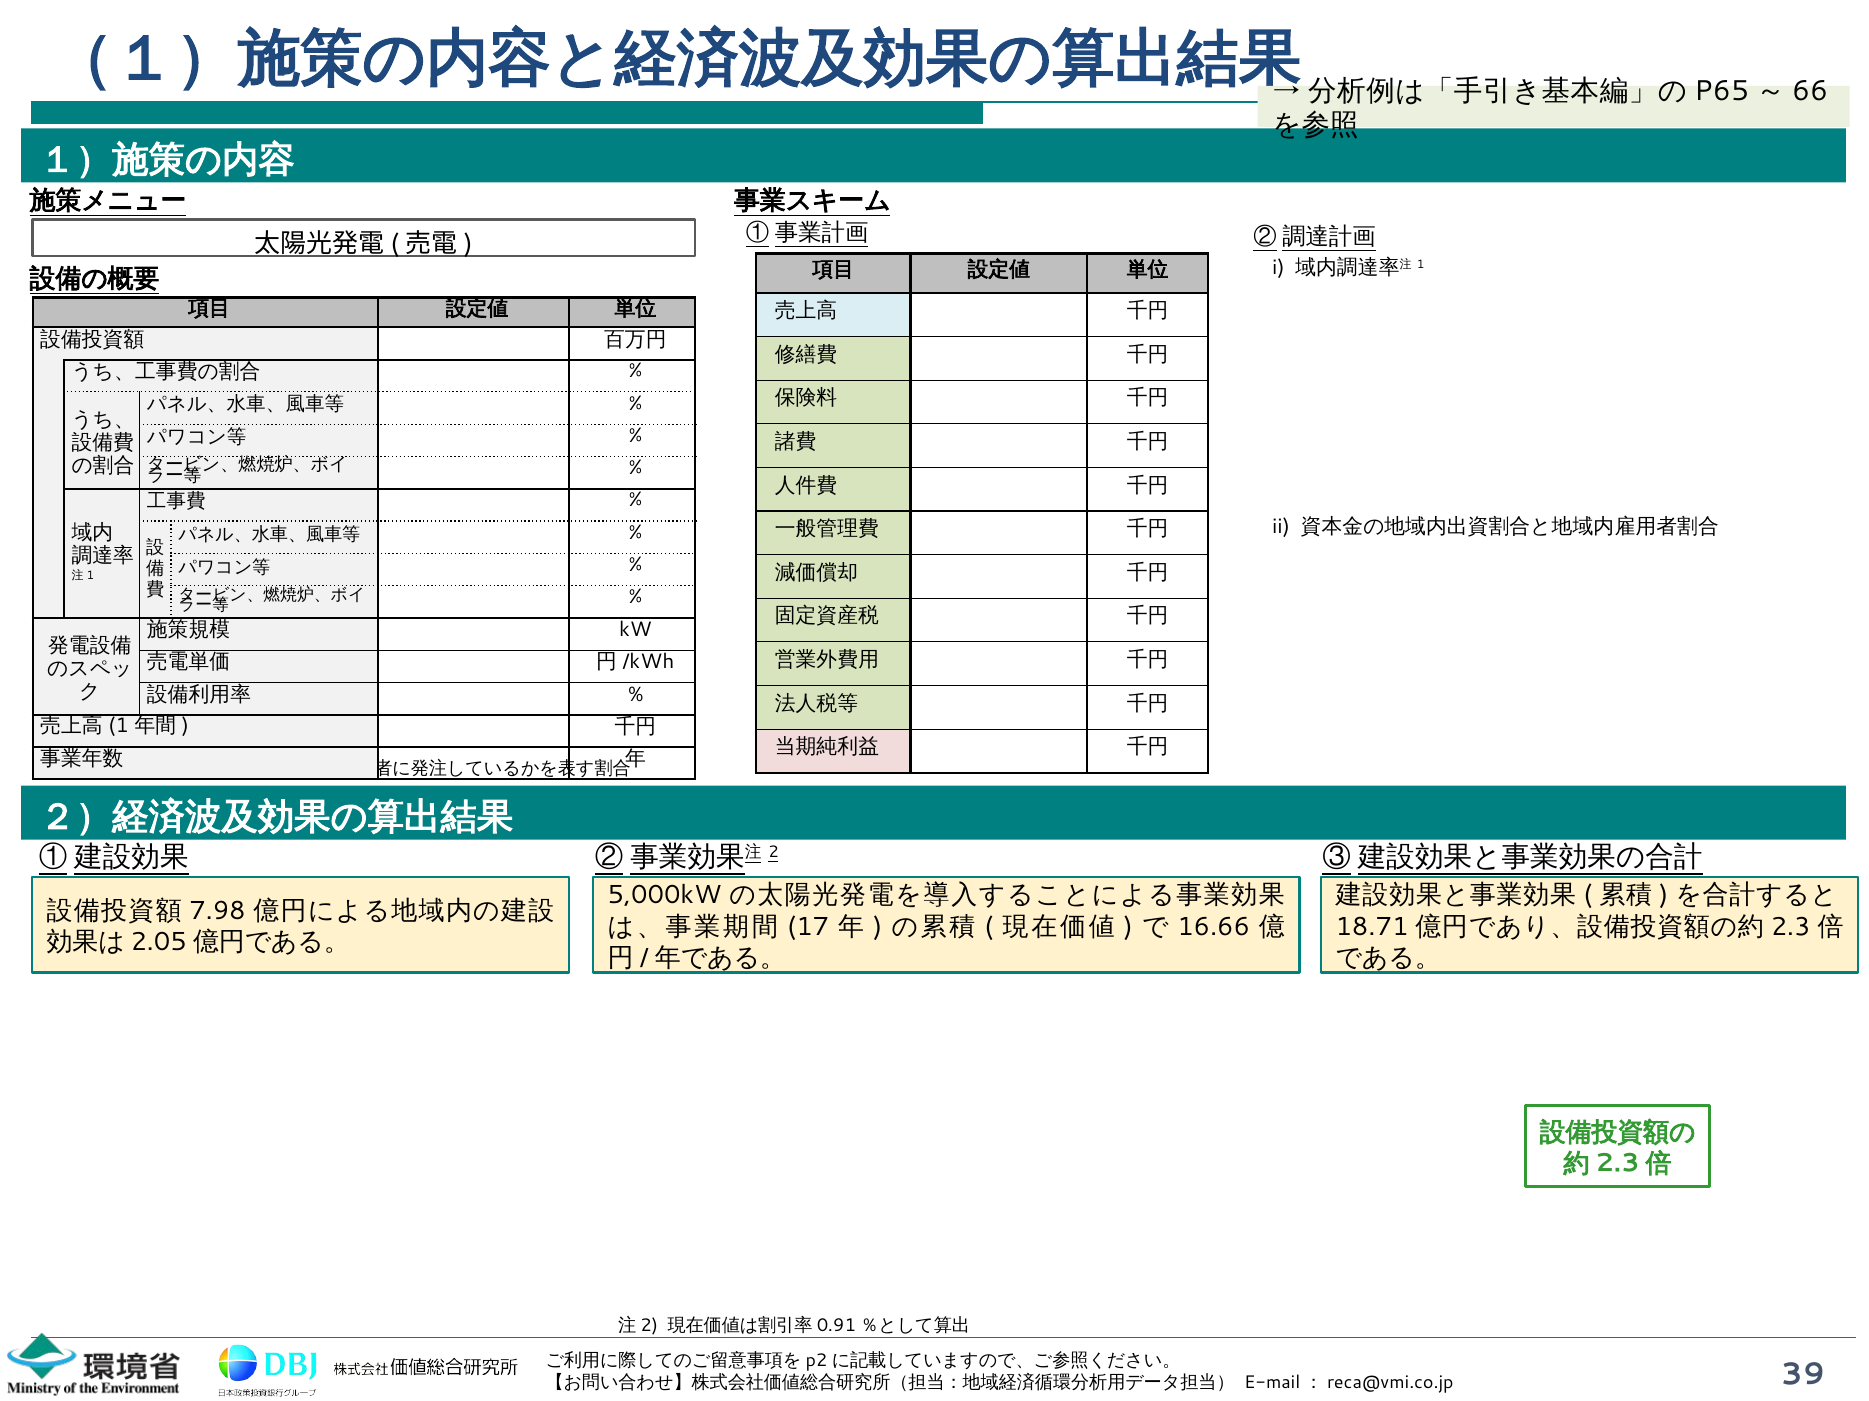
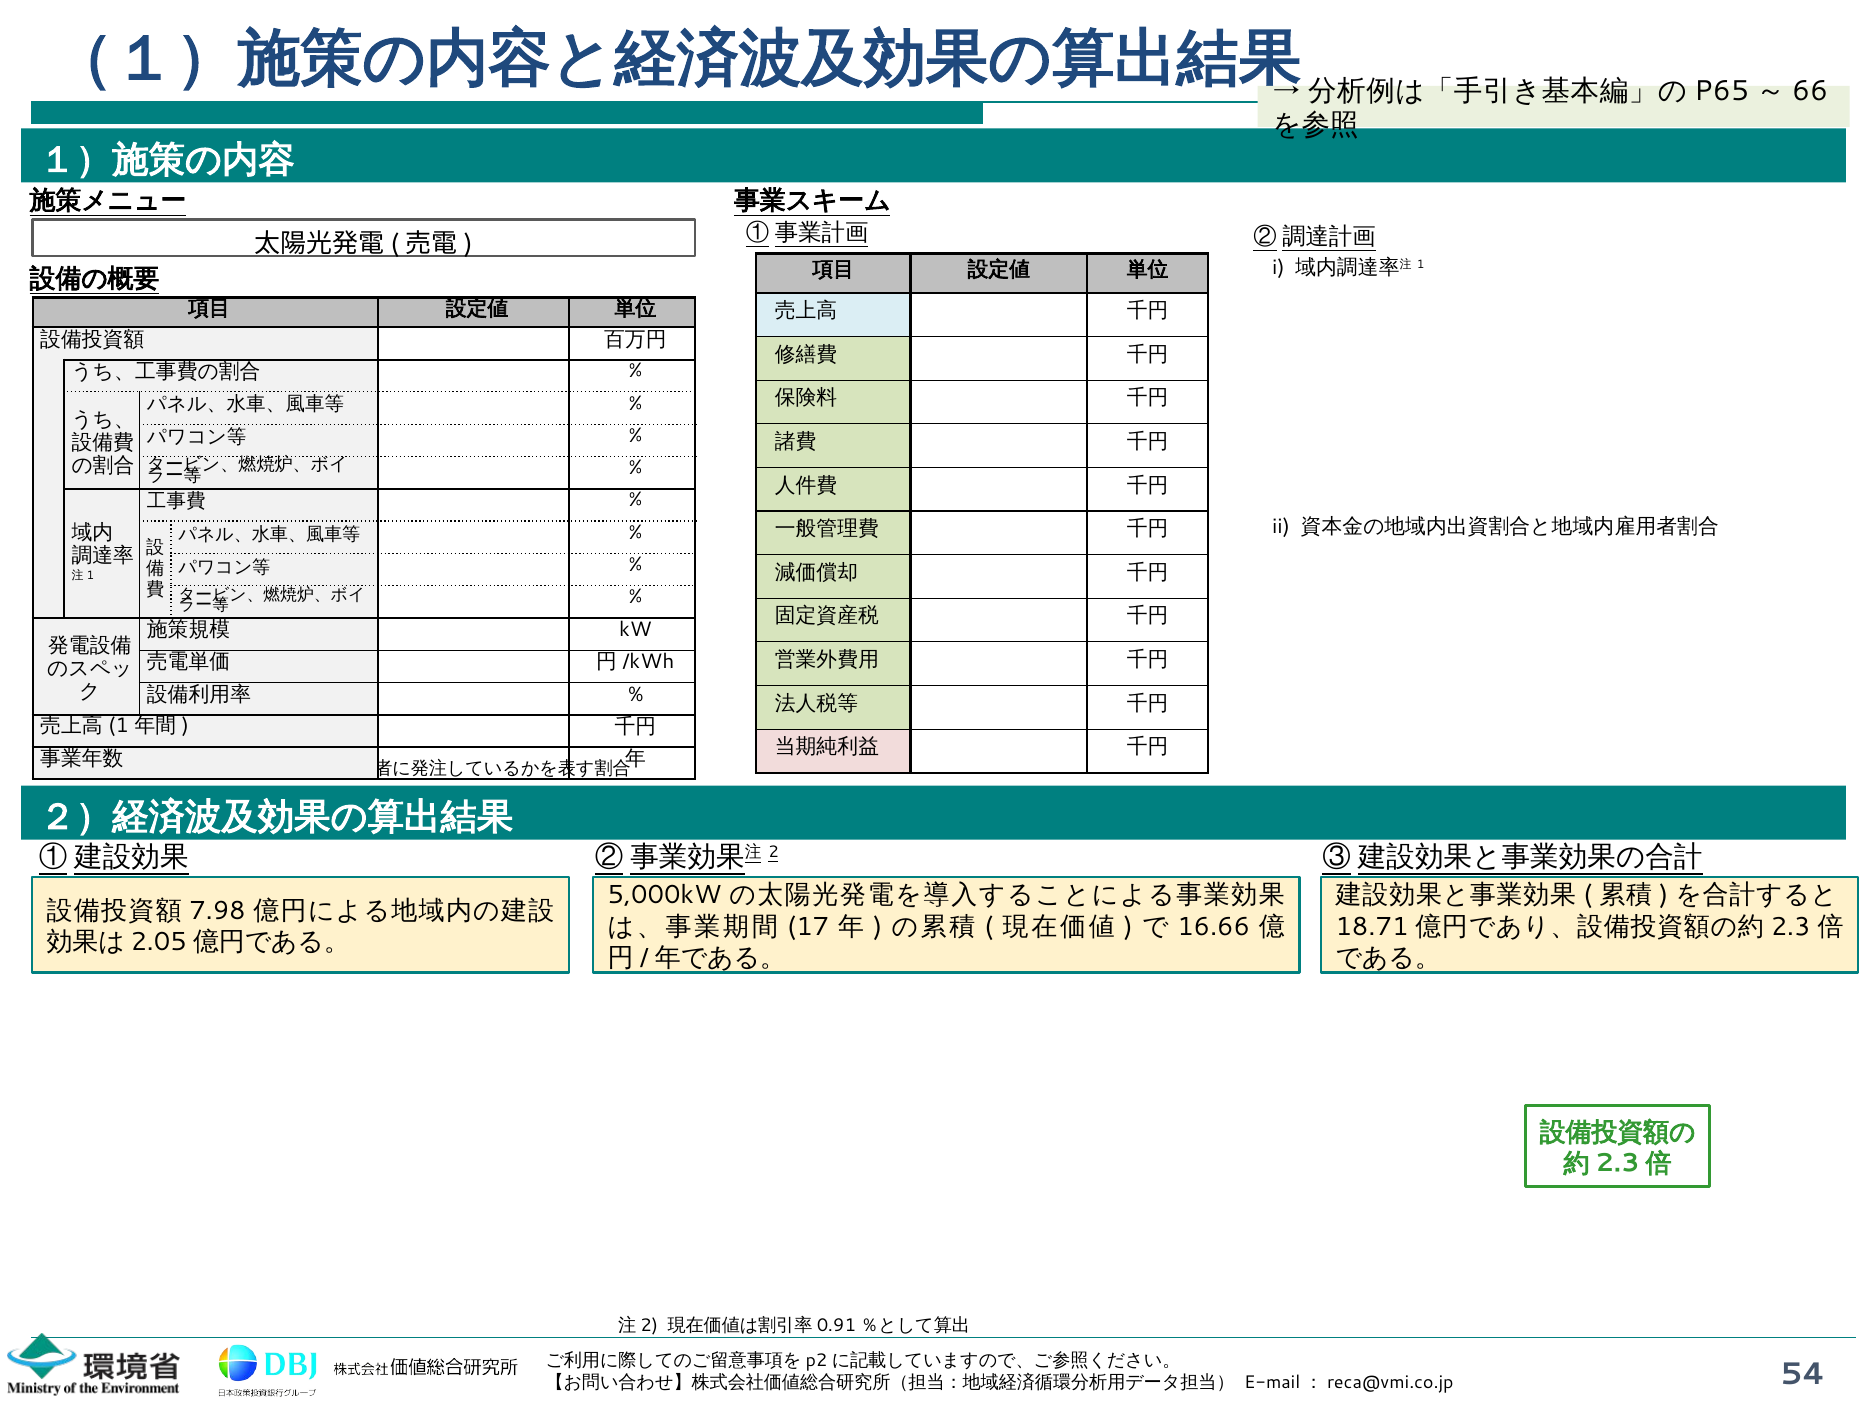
39: 39 -> 54
